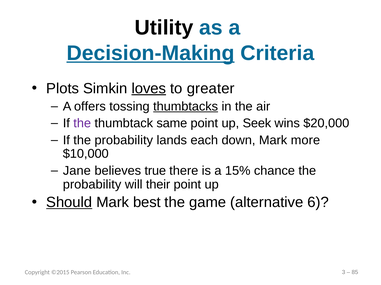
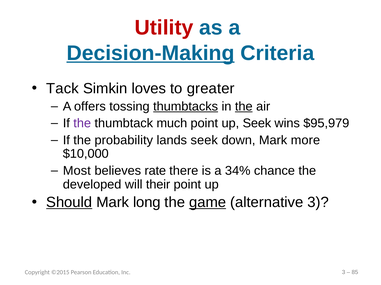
Utility colour: black -> red
Plots: Plots -> Tack
loves underline: present -> none
the at (244, 107) underline: none -> present
same: same -> much
$20,000: $20,000 -> $95,979
lands each: each -> seek
Jane: Jane -> Most
true: true -> rate
15%: 15% -> 34%
probability at (92, 185): probability -> developed
best: best -> long
game underline: none -> present
alternative 6: 6 -> 3
